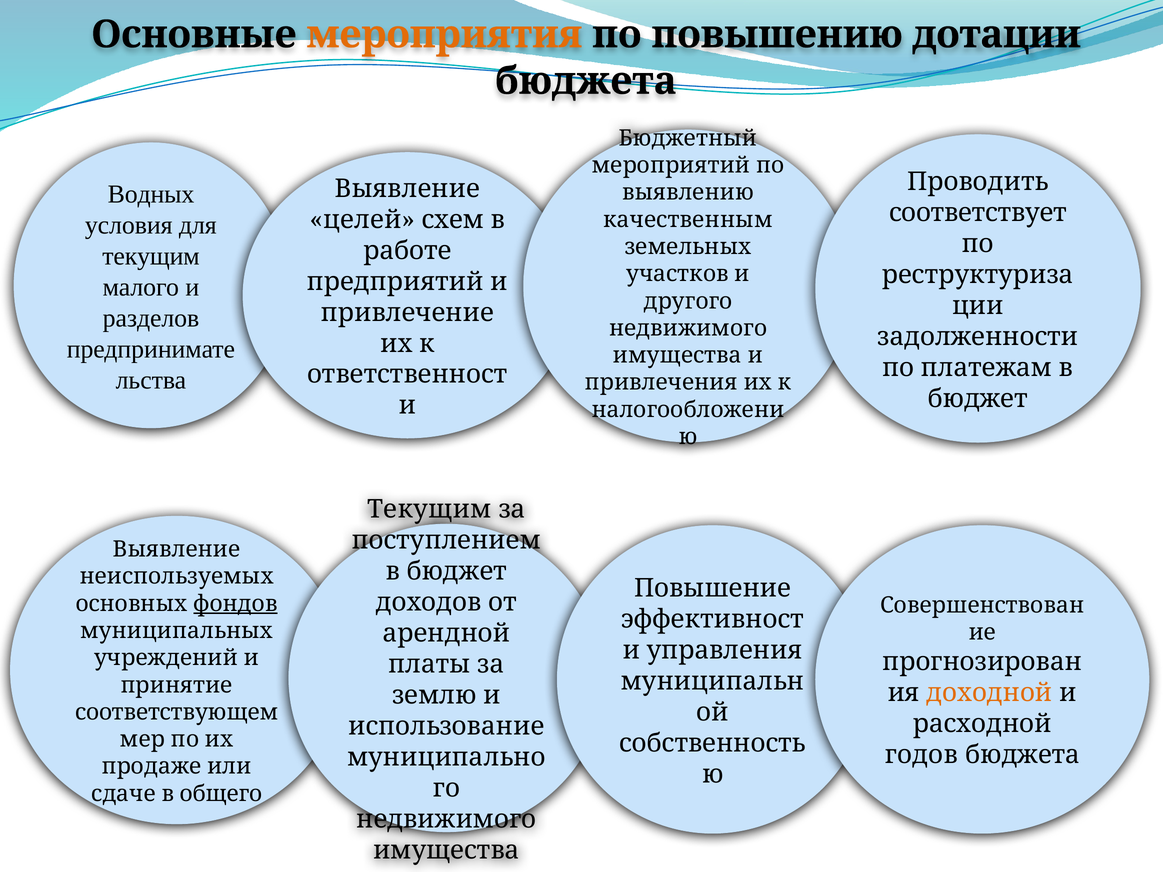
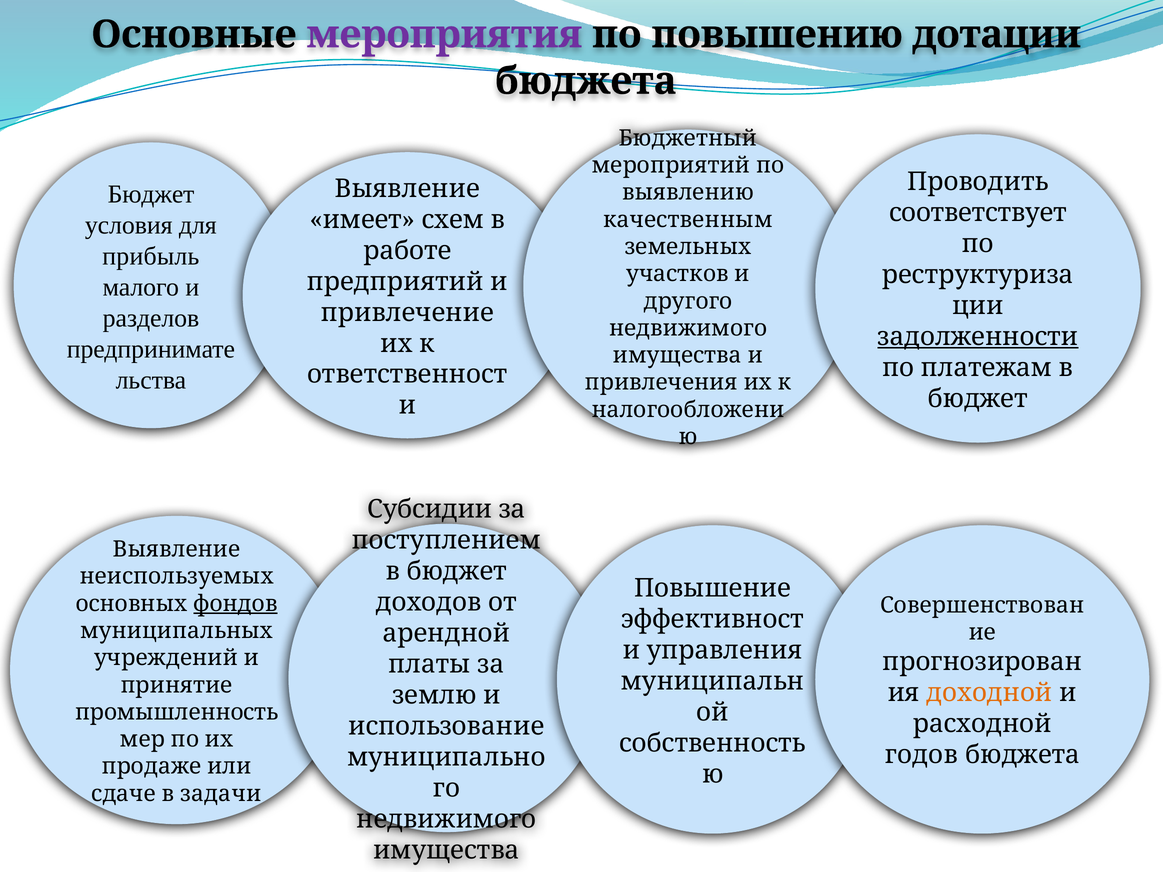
мероприятия colour: orange -> purple
Водных at (151, 194): Водных -> Бюджет
целей: целей -> имеет
текущим at (151, 256): текущим -> прибыль
задолженности underline: none -> present
Текущим at (429, 509): Текущим -> Субсидии
соответствующем: соответствующем -> промышленность
общего: общего -> задачи
